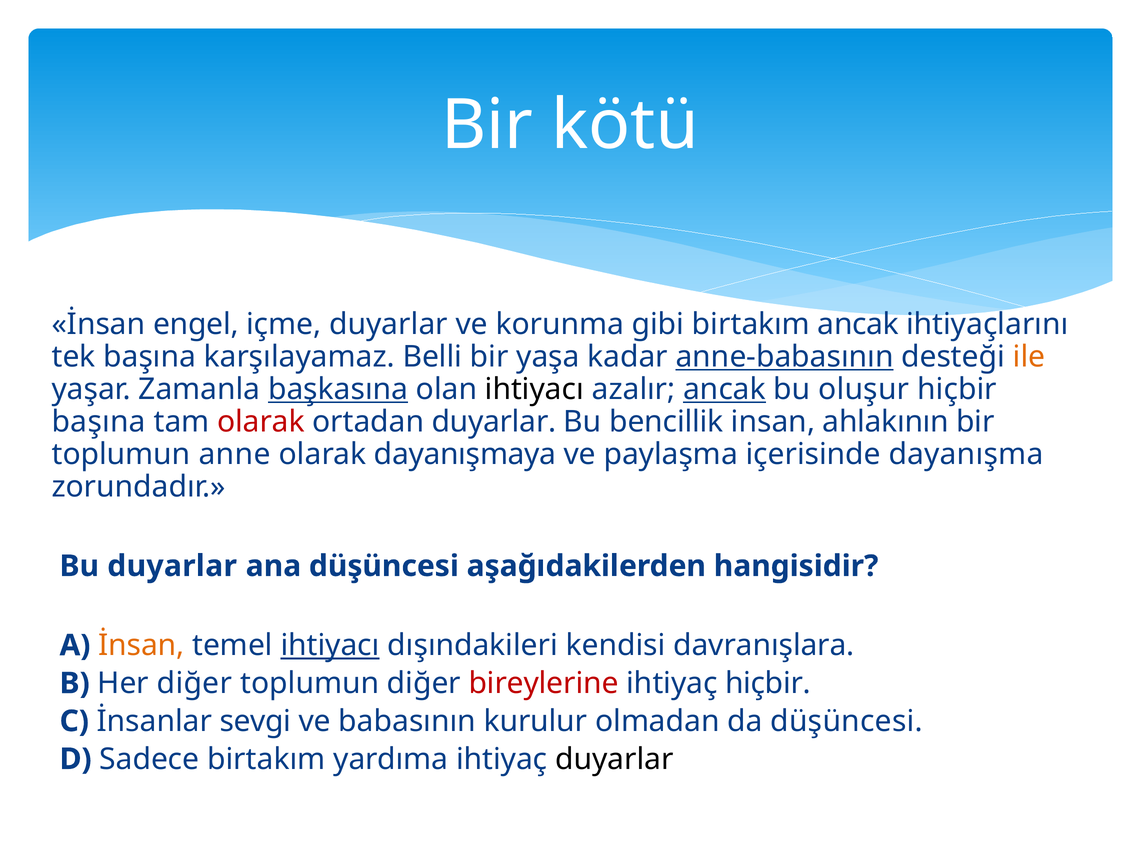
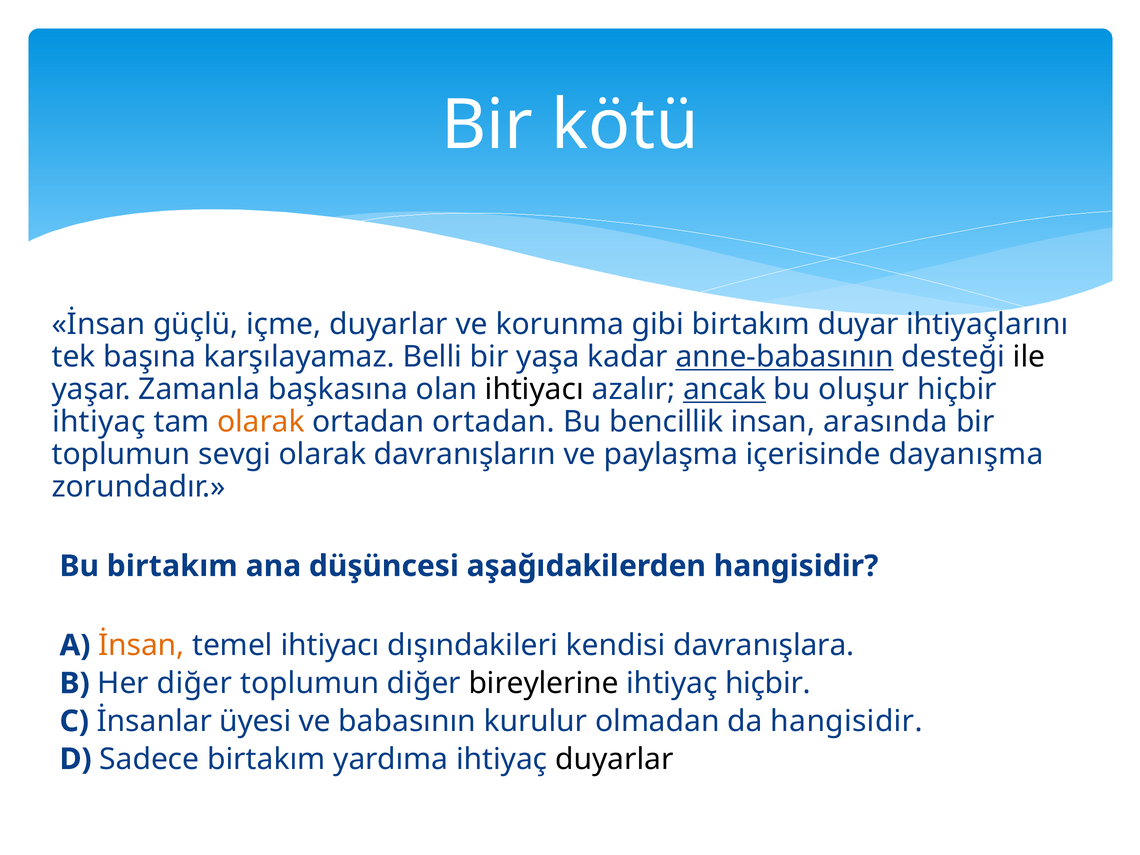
engel: engel -> güçlü
birtakım ancak: ancak -> duyar
ile colour: orange -> black
başkasına underline: present -> none
başına at (99, 422): başına -> ihtiyaç
olarak at (261, 422) colour: red -> orange
ortadan duyarlar: duyarlar -> ortadan
ahlakının: ahlakının -> arasında
anne: anne -> sevgi
dayanışmaya: dayanışmaya -> davranışların
Bu duyarlar: duyarlar -> birtakım
ihtiyacı at (330, 645) underline: present -> none
bireylerine colour: red -> black
sevgi: sevgi -> üyesi
da düşüncesi: düşüncesi -> hangisidir
